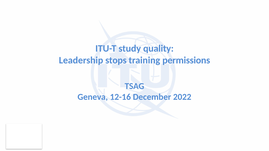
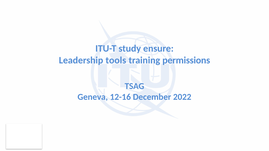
quality: quality -> ensure
stops: stops -> tools
